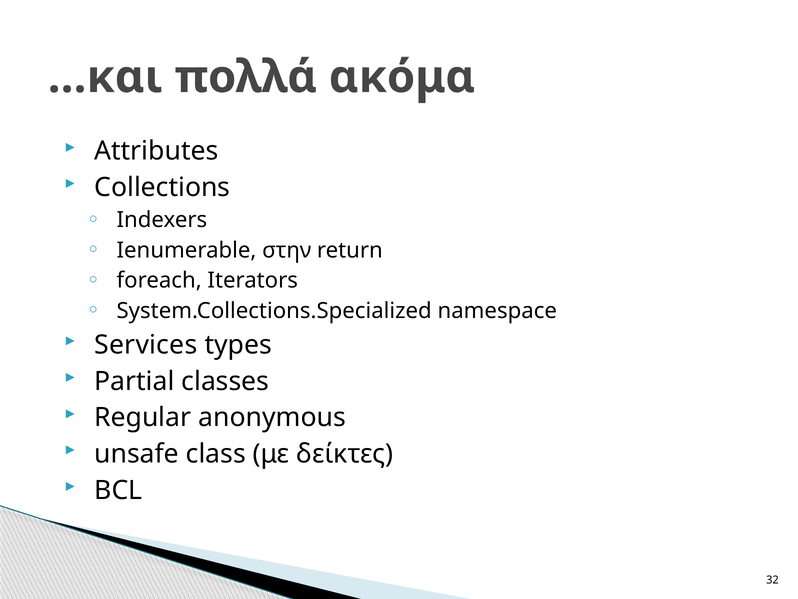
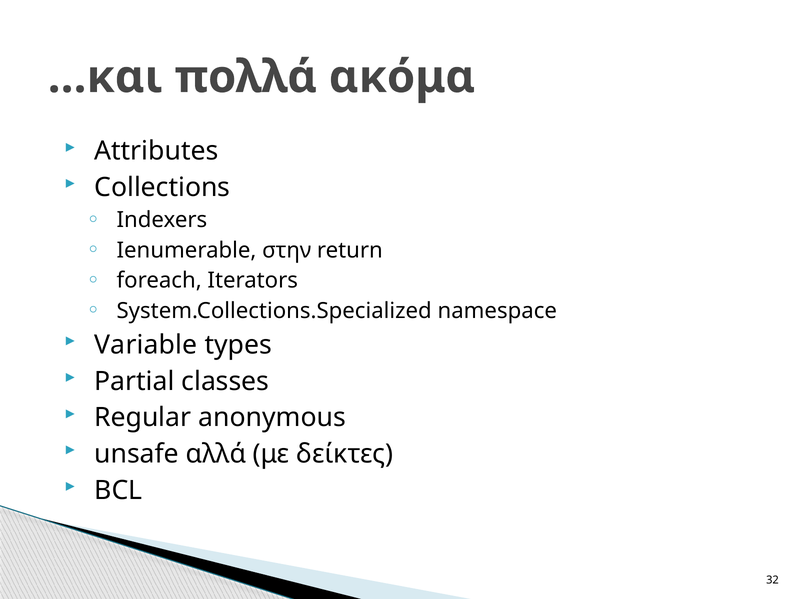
Services: Services -> Variable
class: class -> αλλά
